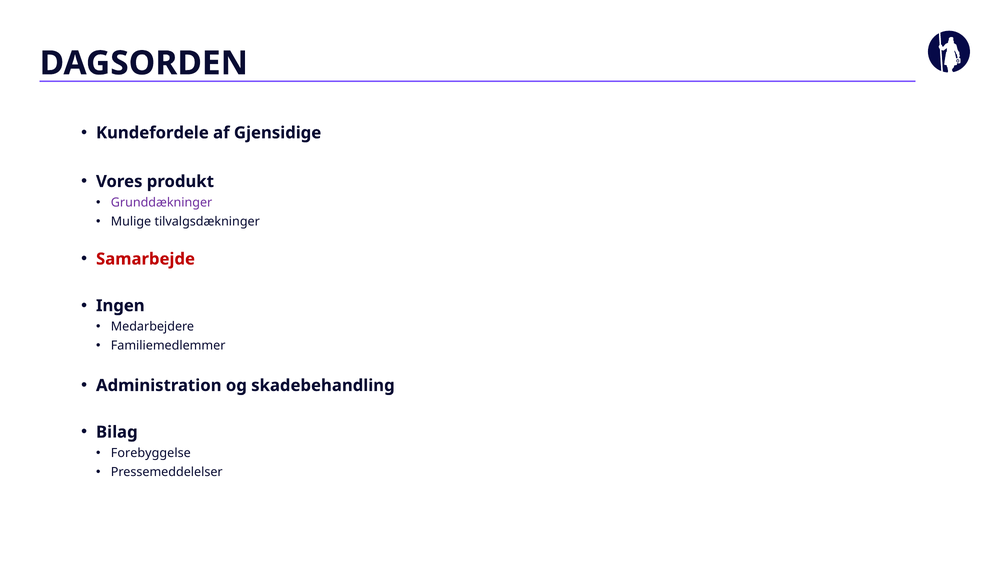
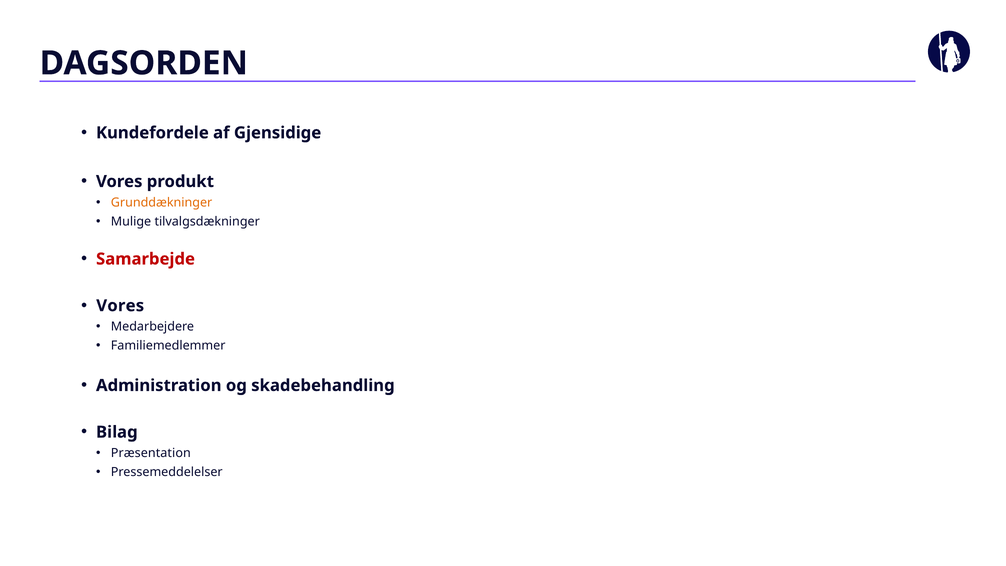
Grunddækninger colour: purple -> orange
Ingen at (120, 306): Ingen -> Vores
Forebyggelse: Forebyggelse -> Præsentation
